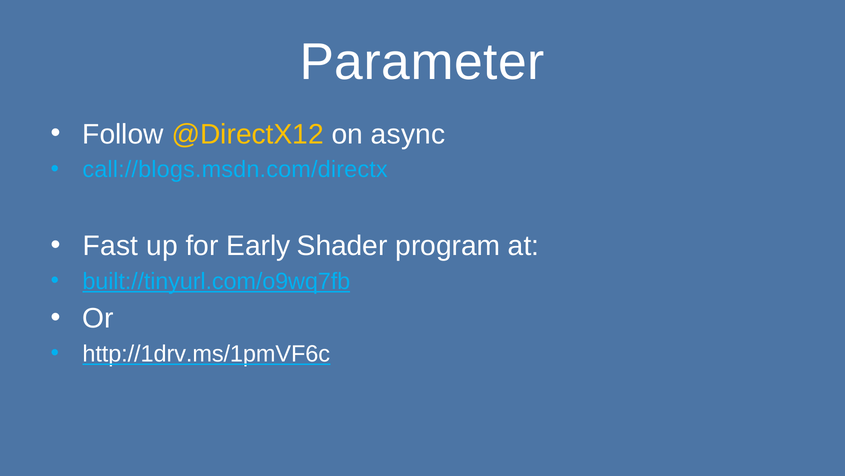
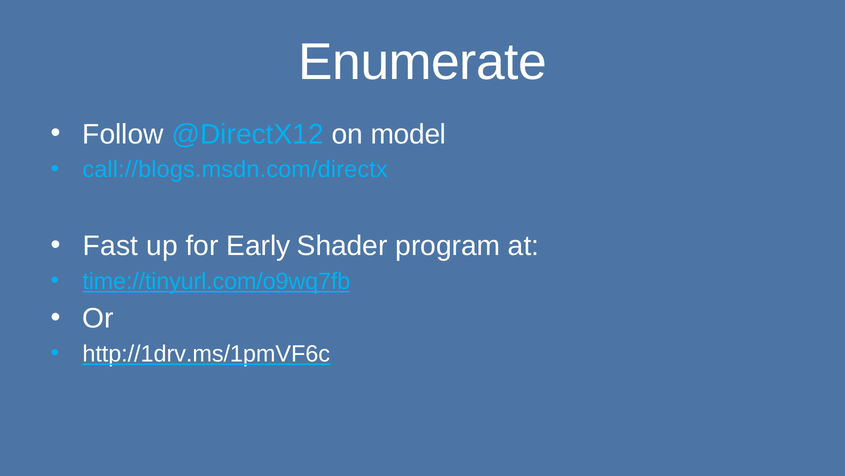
Parameter: Parameter -> Enumerate
@DirectX12 colour: yellow -> light blue
async: async -> model
built://tinyurl.com/o9wq7fb: built://tinyurl.com/o9wq7fb -> time://tinyurl.com/o9wq7fb
